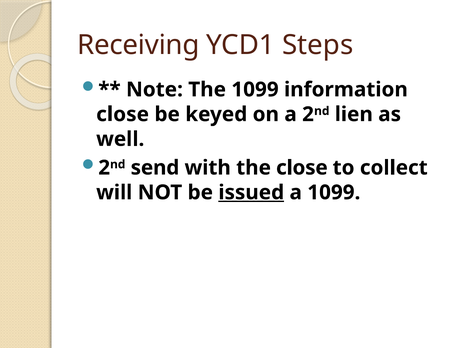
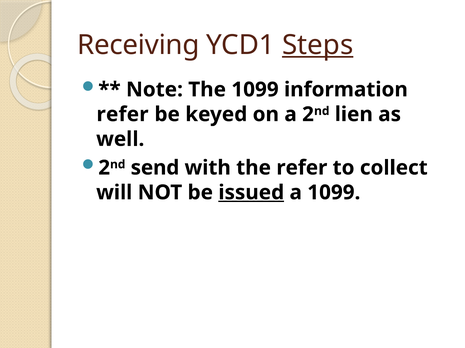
Steps underline: none -> present
close at (123, 115): close -> refer
the close: close -> refer
